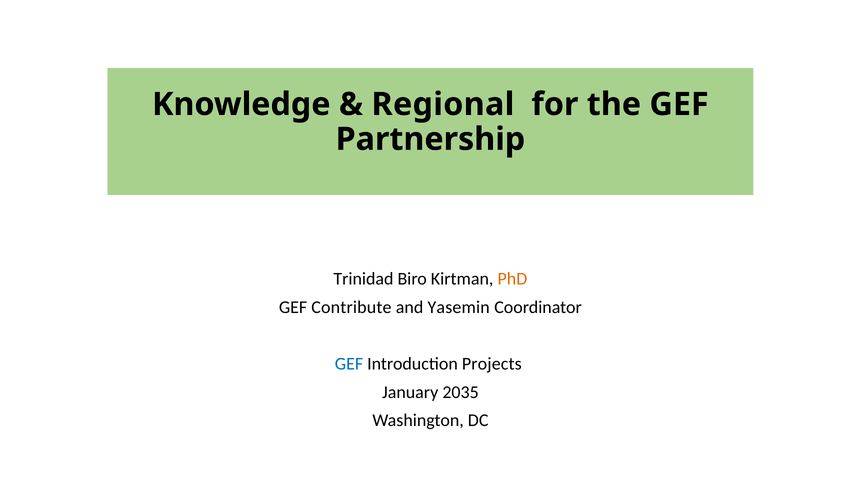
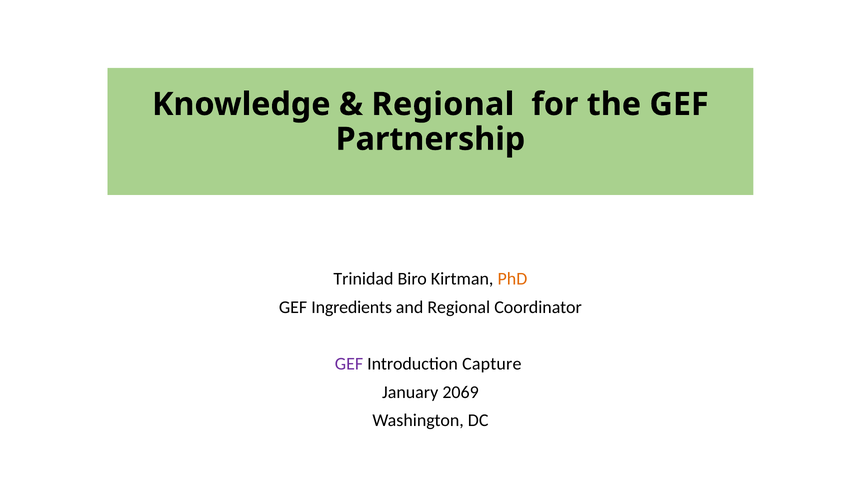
Contribute: Contribute -> Ingredients
and Yasemin: Yasemin -> Regional
GEF at (349, 364) colour: blue -> purple
Projects: Projects -> Capture
2035: 2035 -> 2069
